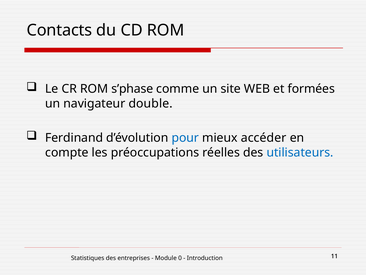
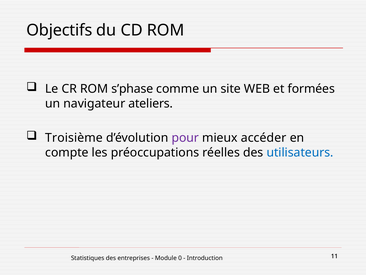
Contacts: Contacts -> Objectifs
double: double -> ateliers
Ferdinand: Ferdinand -> Troisième
pour colour: blue -> purple
